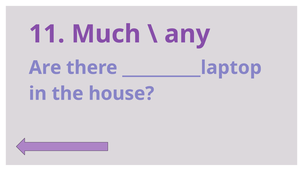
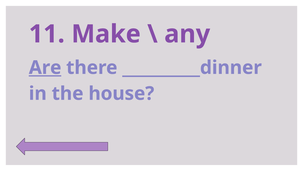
Much: Much -> Make
Are underline: none -> present
__________laptop: __________laptop -> __________dinner
